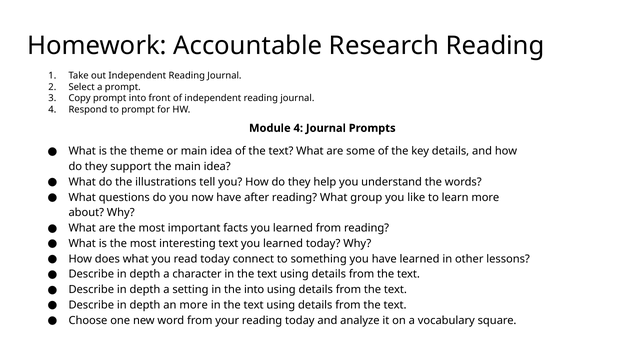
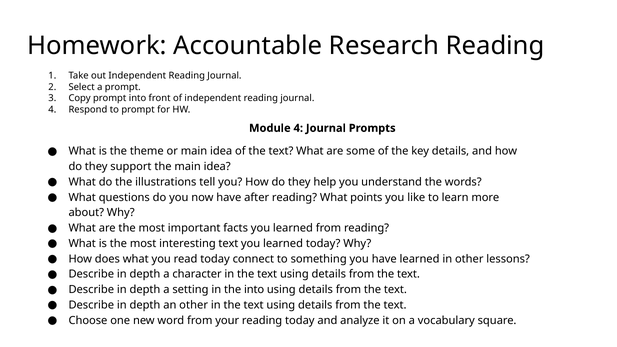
group: group -> points
an more: more -> other
